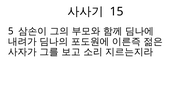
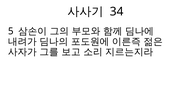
15: 15 -> 34
